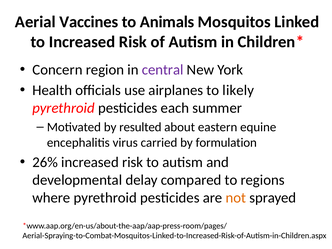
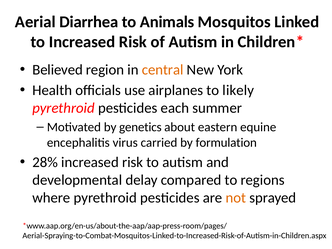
Vaccines: Vaccines -> Diarrhea
Concern: Concern -> Believed
central colour: purple -> orange
resulted: resulted -> genetics
26%: 26% -> 28%
